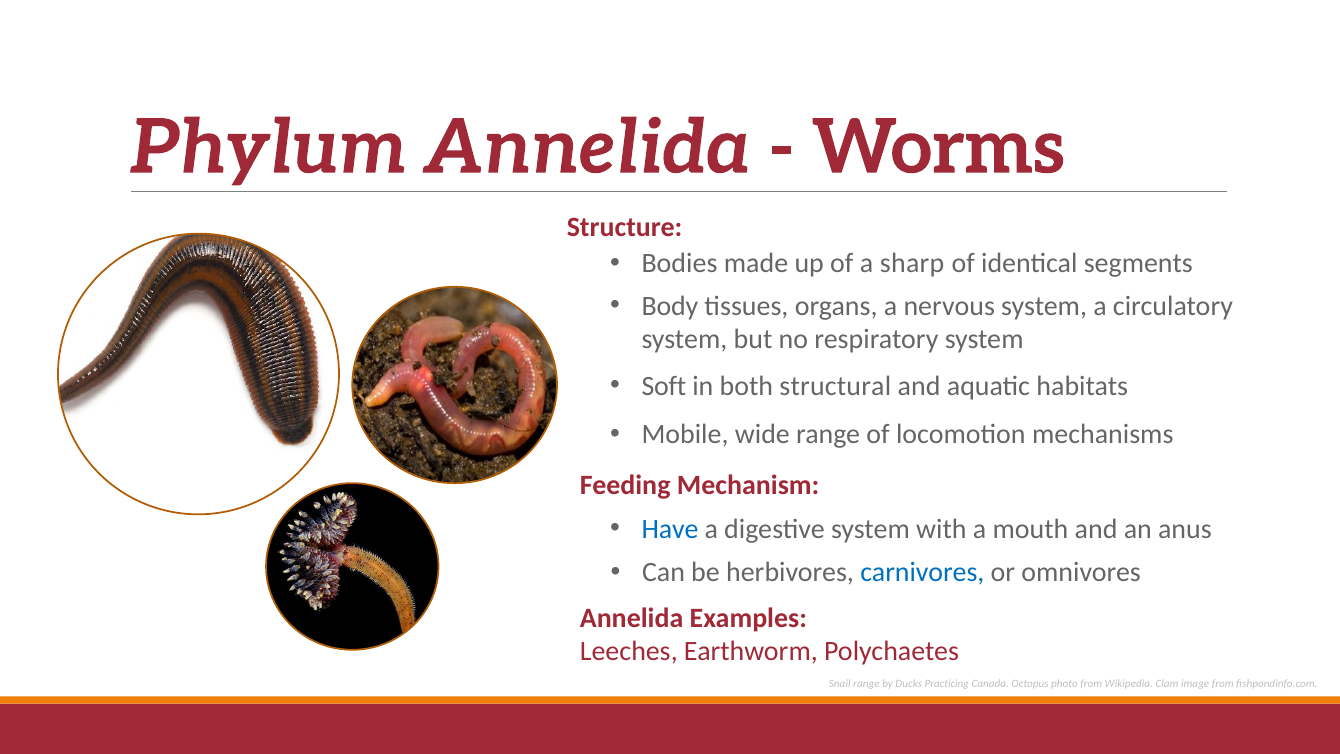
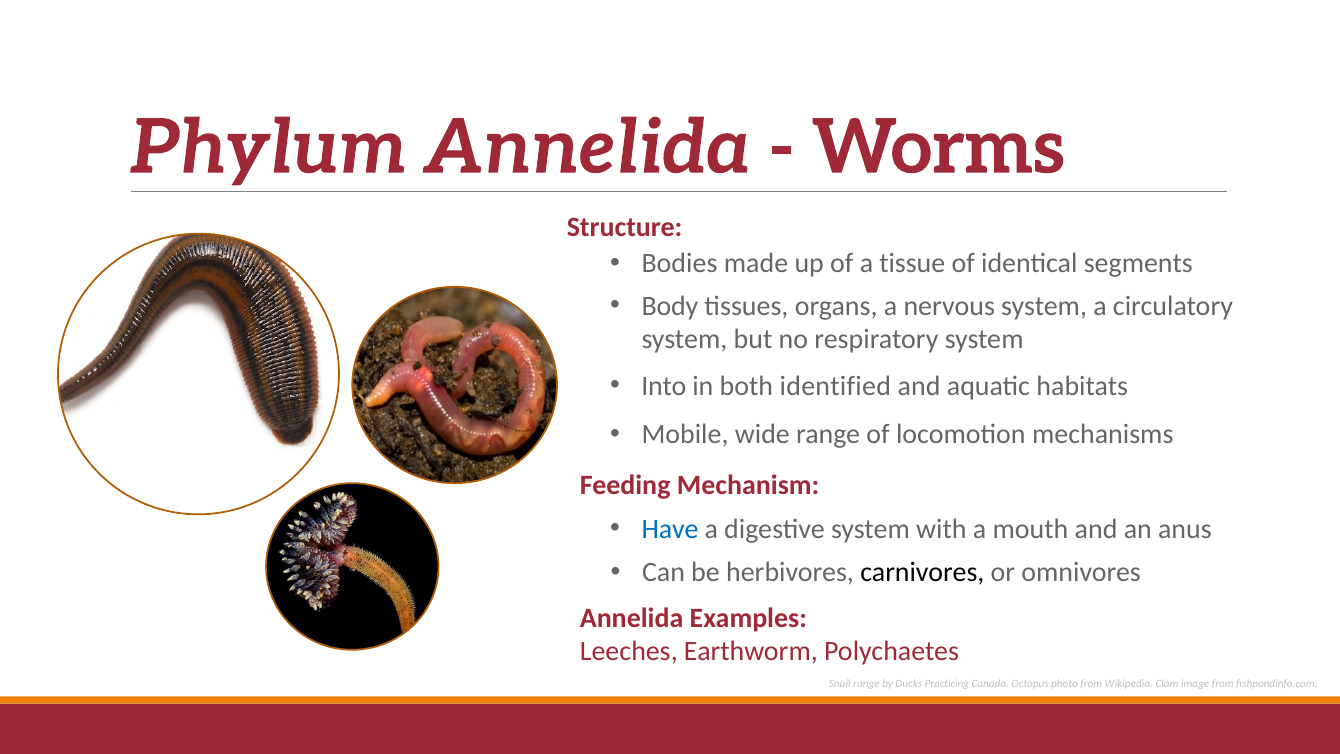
sharp: sharp -> tissue
Soft: Soft -> Into
structural: structural -> identified
carnivores colour: blue -> black
